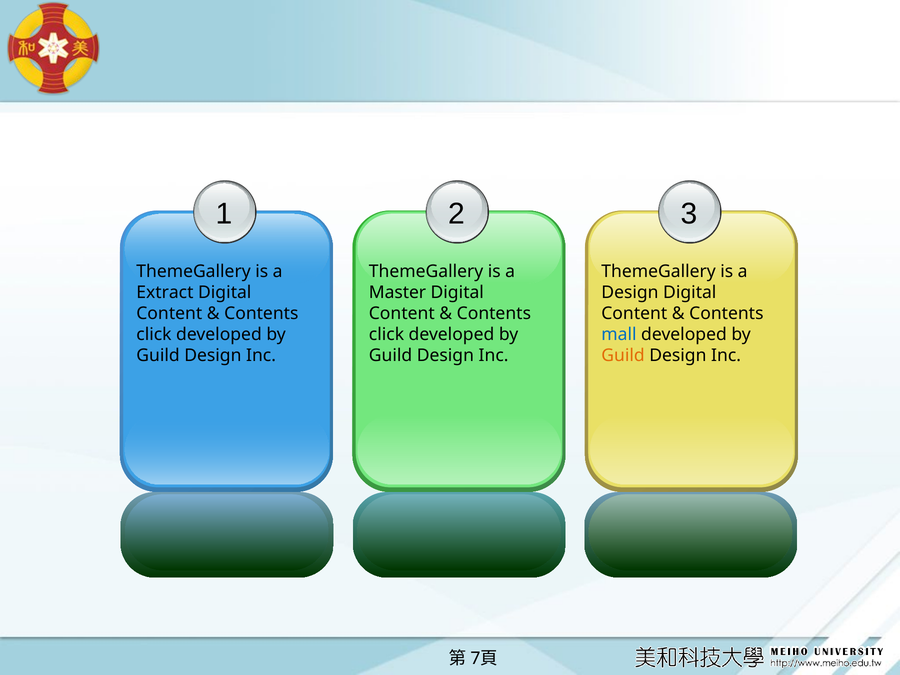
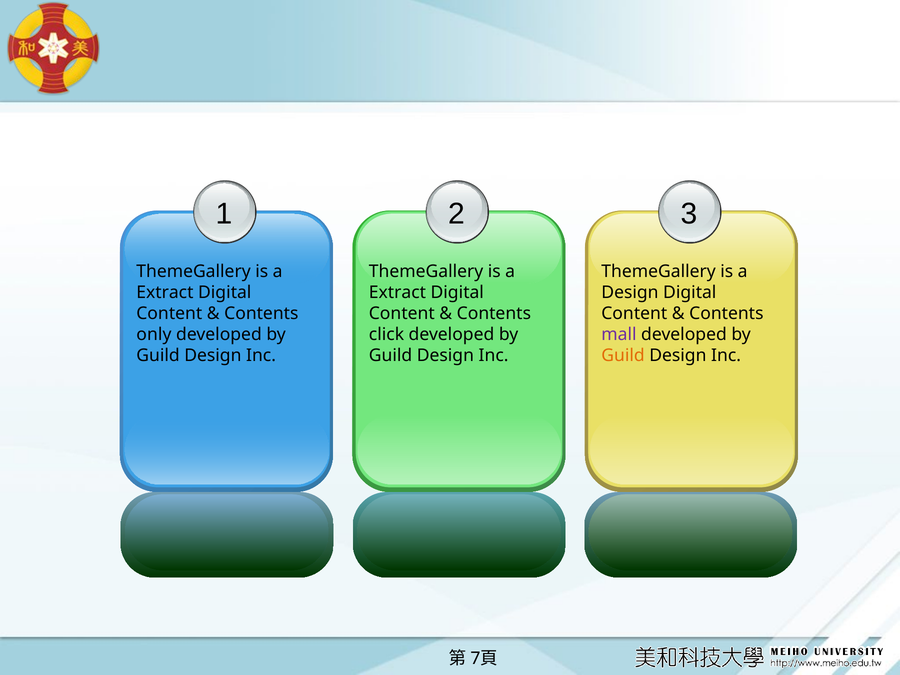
Master at (397, 292): Master -> Extract
click at (154, 334): click -> only
mall colour: blue -> purple
